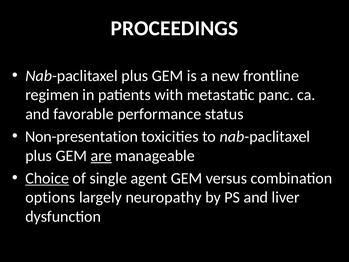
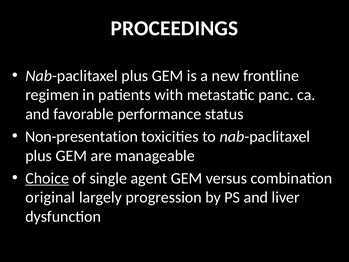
are underline: present -> none
options: options -> original
neuropathy: neuropathy -> progression
